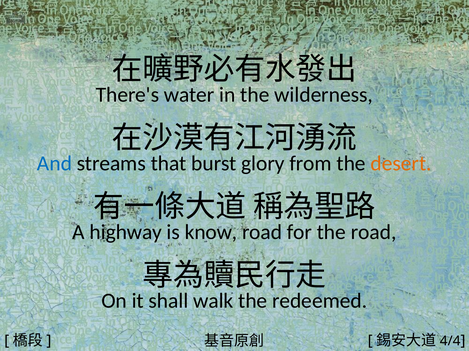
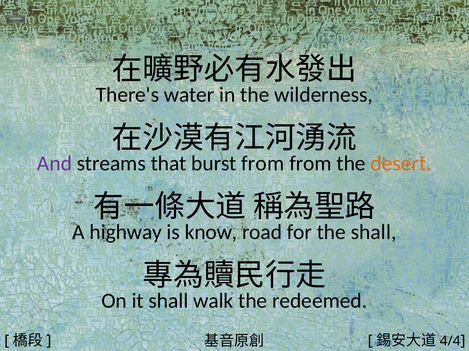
And colour: blue -> purple
burst glory: glory -> from
the road: road -> shall
